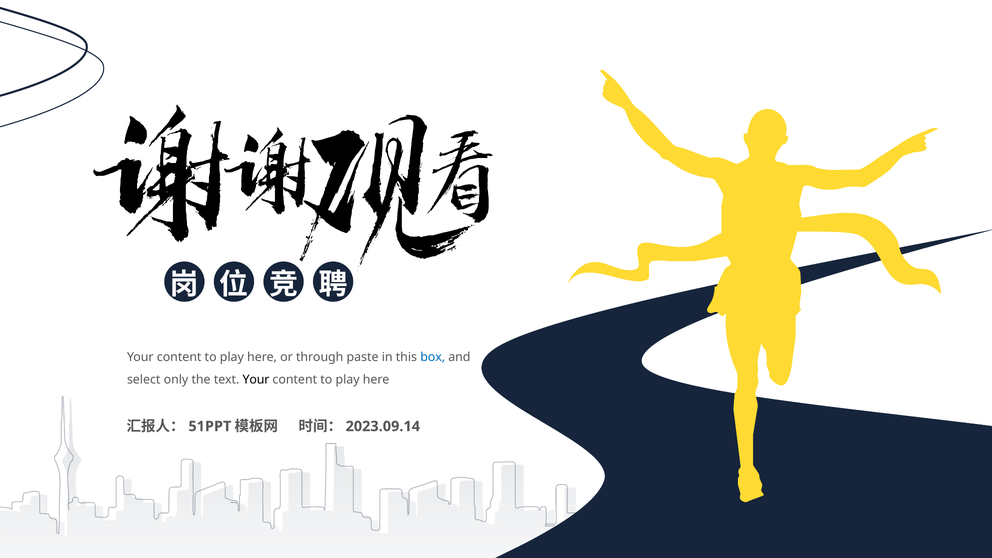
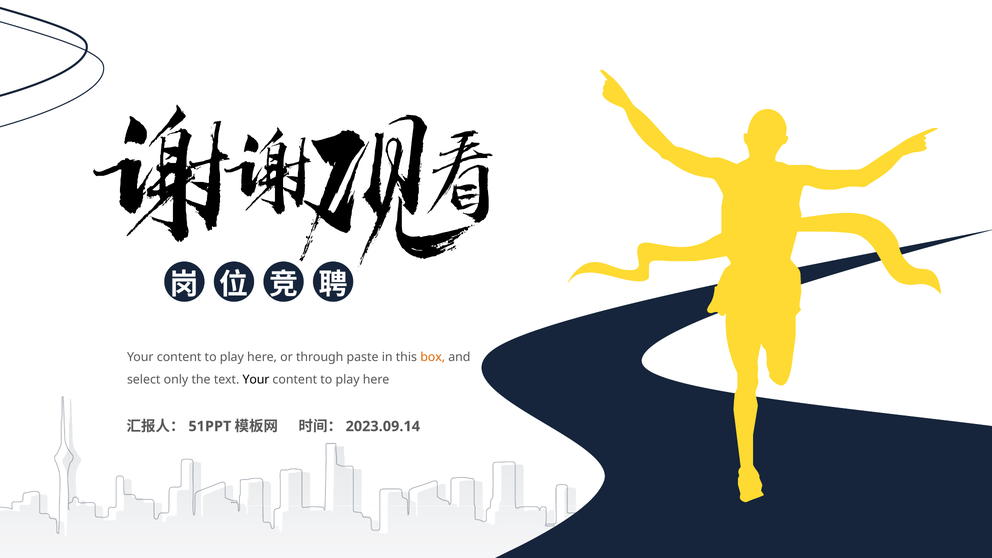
box colour: blue -> orange
